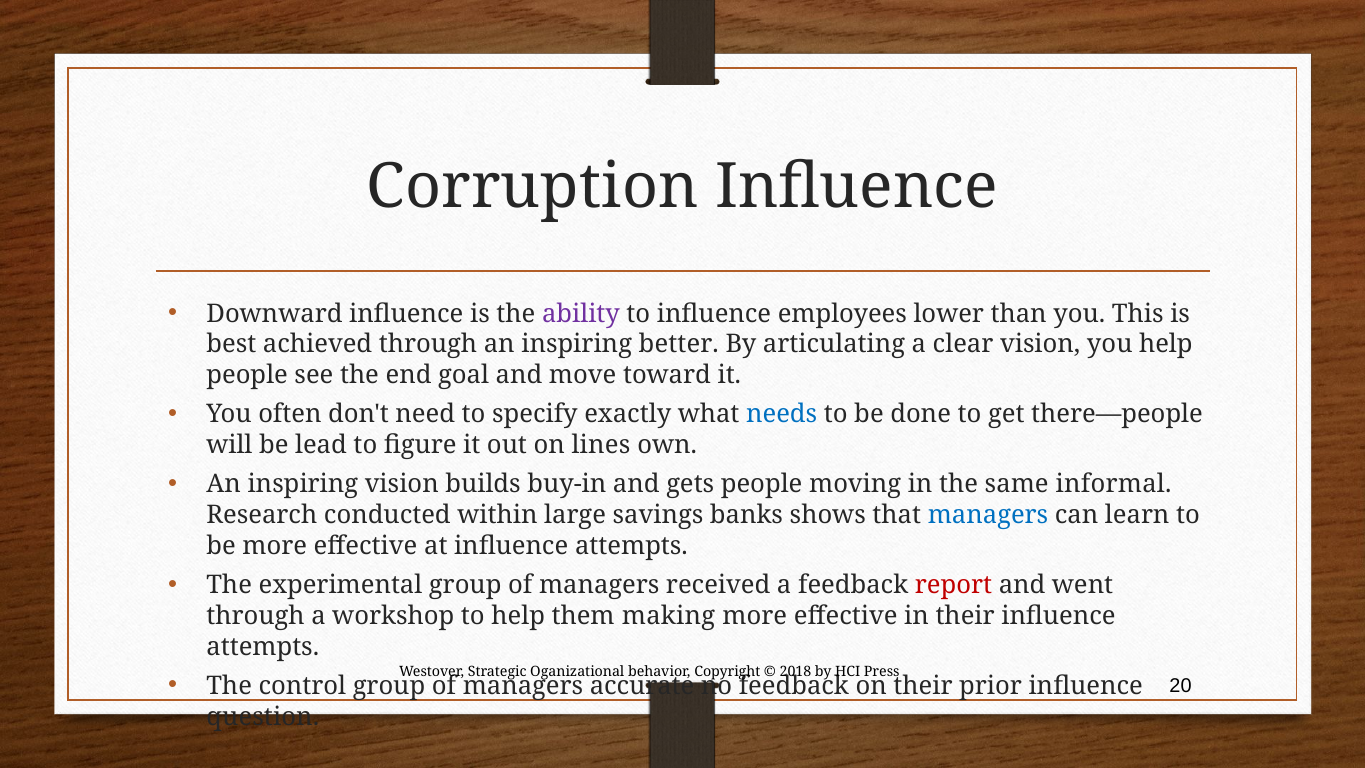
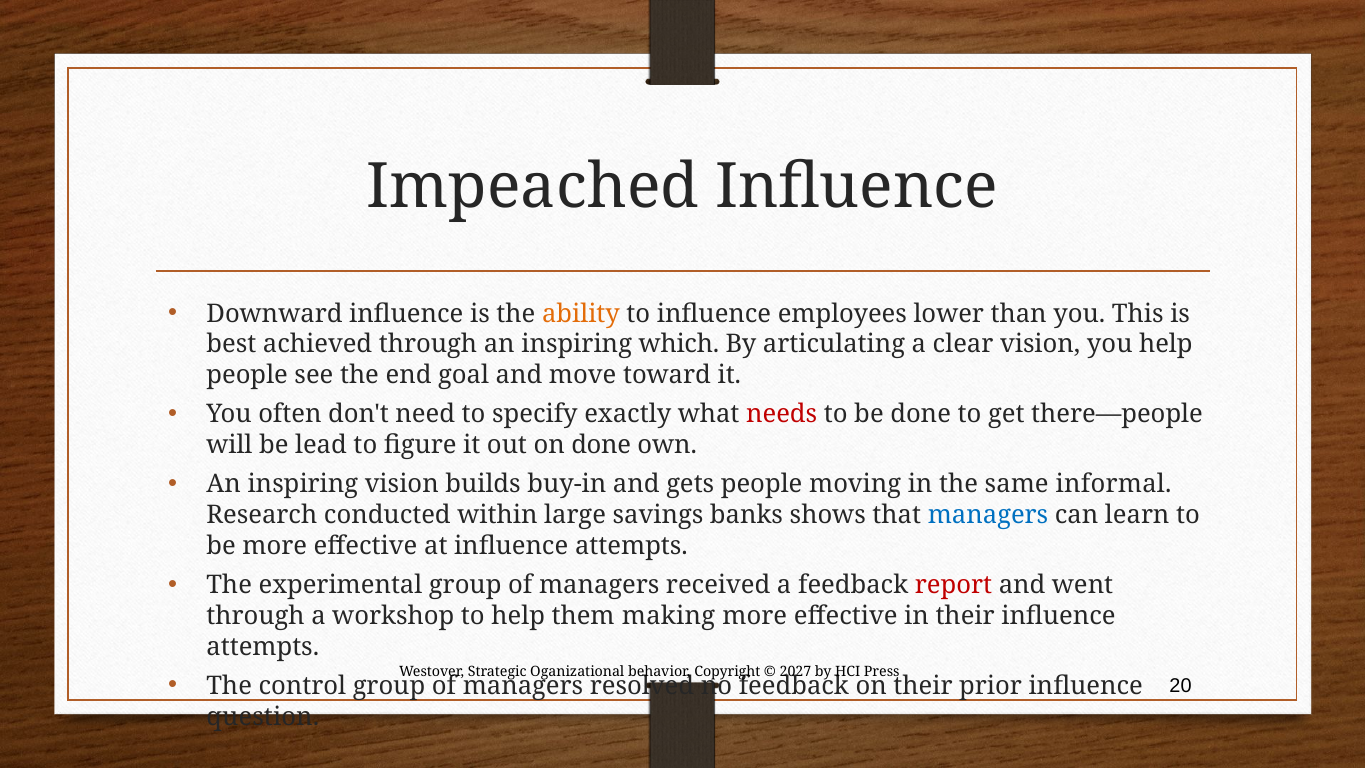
Corruption: Corruption -> Impeached
ability colour: purple -> orange
better: better -> which
needs colour: blue -> red
on lines: lines -> done
2018: 2018 -> 2027
accurate: accurate -> resolved
